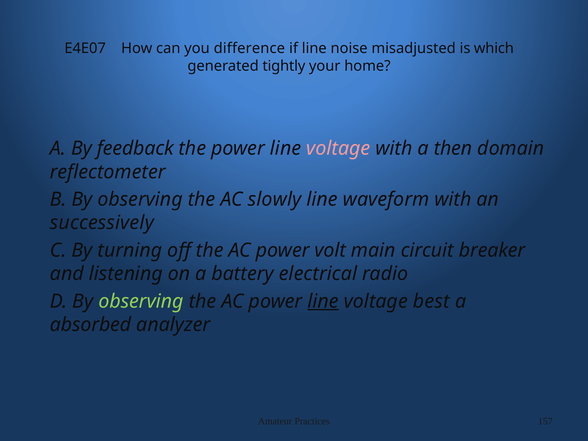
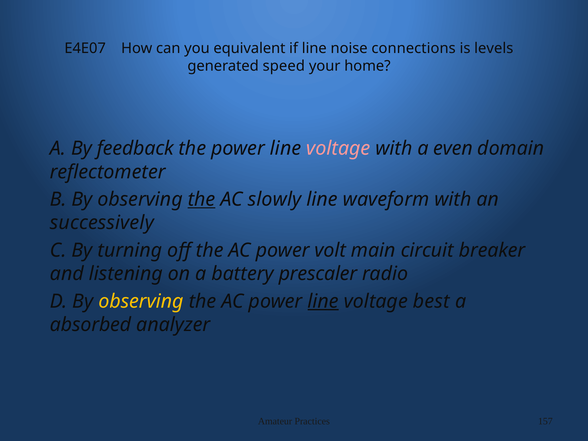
difference: difference -> equivalent
misadjusted: misadjusted -> connections
which: which -> levels
tightly: tightly -> speed
then: then -> even
the at (202, 199) underline: none -> present
electrical: electrical -> prescaler
observing at (141, 301) colour: light green -> yellow
